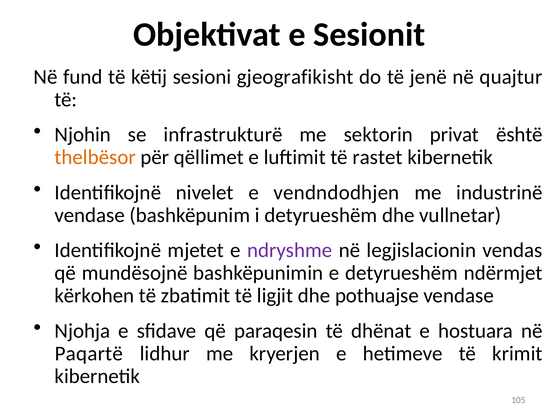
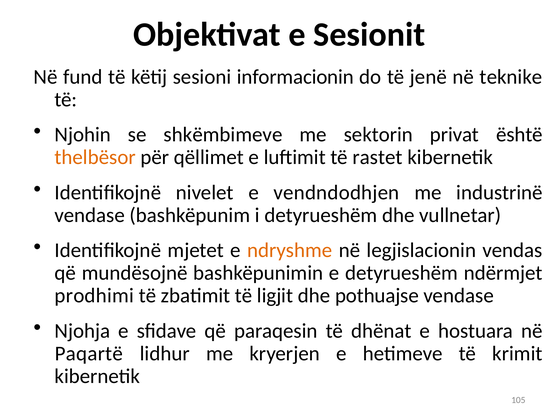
gjeografikisht: gjeografikisht -> informacionin
quajtur: quajtur -> teknike
infrastrukturë: infrastrukturë -> shkëmbimeve
ndryshme colour: purple -> orange
kërkohen: kërkohen -> prodhimi
